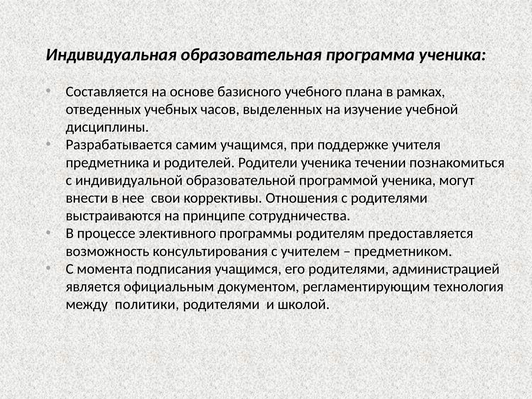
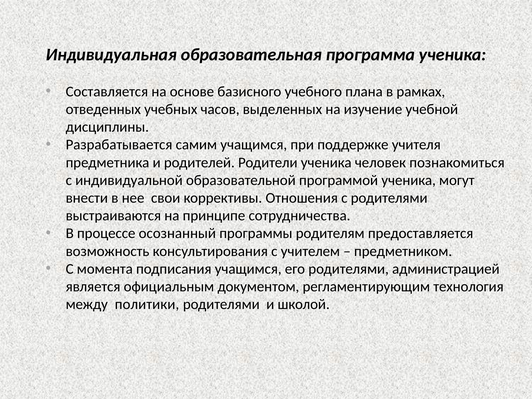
течении: течении -> человек
элективного: элективного -> осознанный
